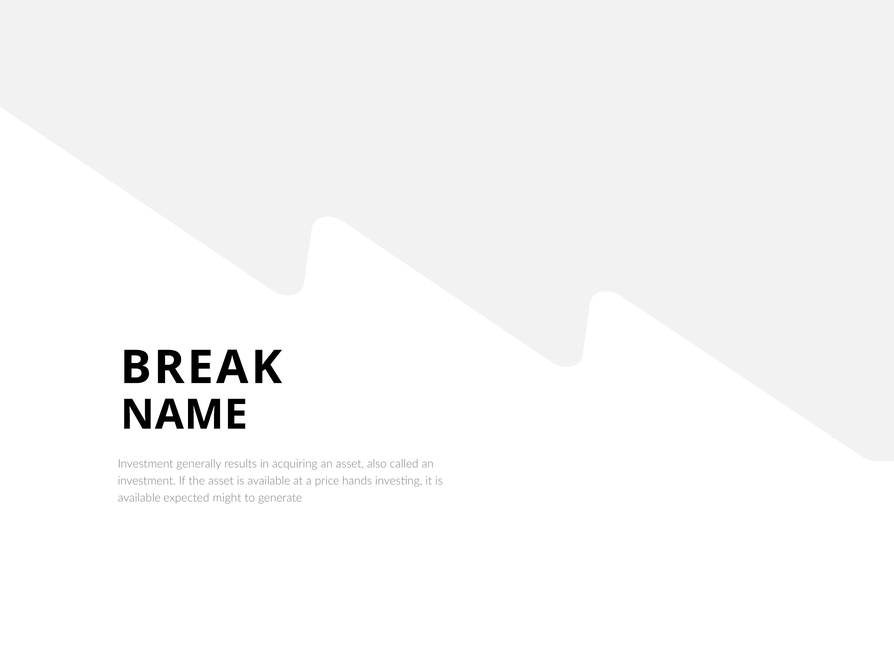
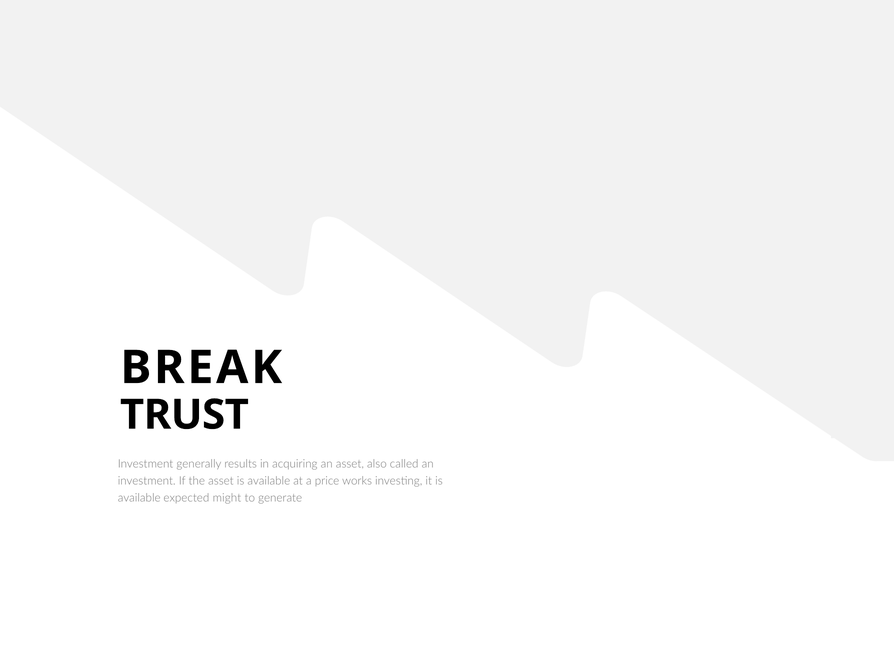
NAME: NAME -> TRUST
hands: hands -> works
